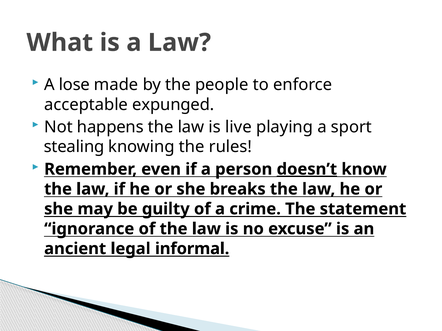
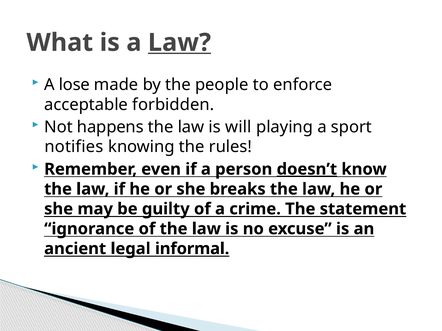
Law at (179, 43) underline: none -> present
expunged: expunged -> forbidden
live: live -> will
stealing: stealing -> notifies
